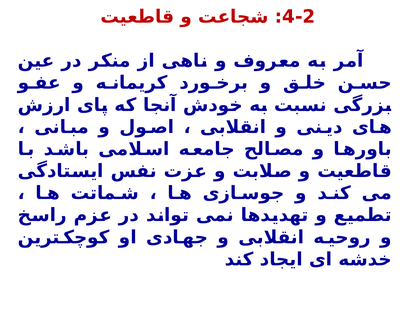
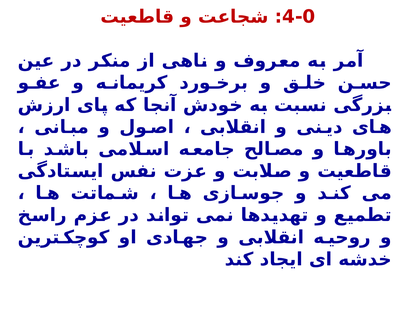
4-2: 4-2 -> 4-0
